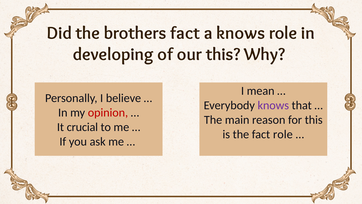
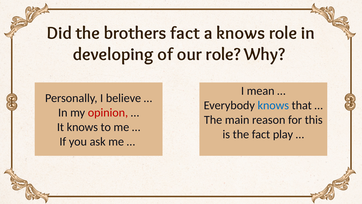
our this: this -> role
knows at (273, 105) colour: purple -> blue
It crucial: crucial -> knows
fact role: role -> play
